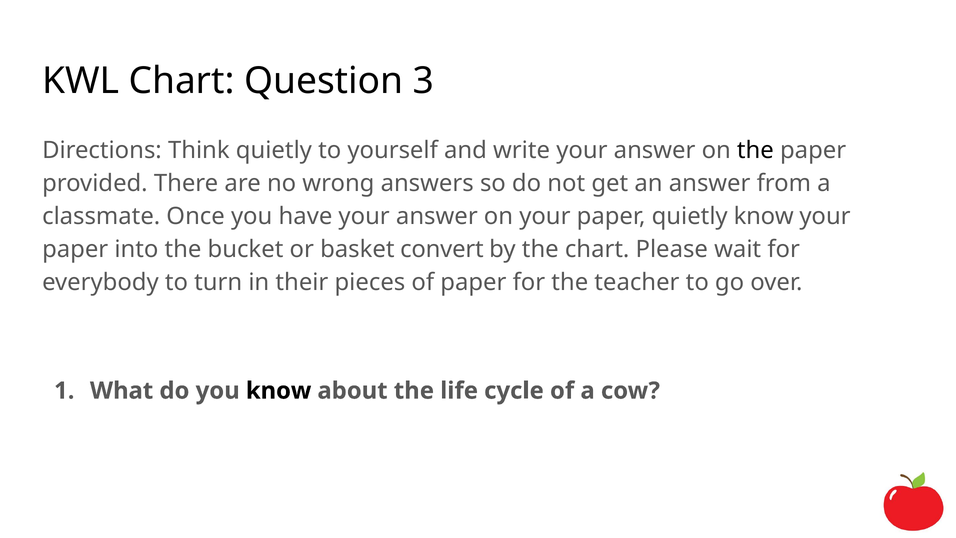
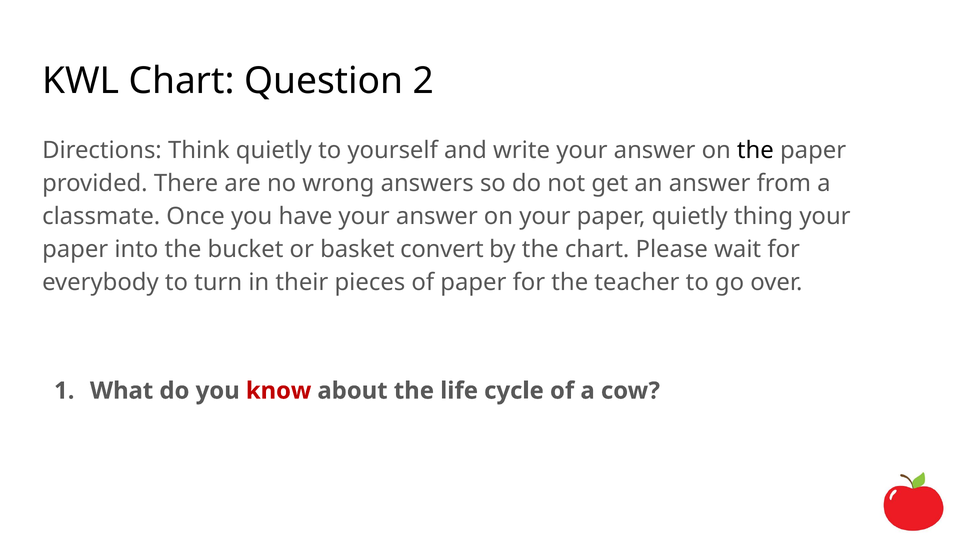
3: 3 -> 2
quietly know: know -> thing
know at (279, 391) colour: black -> red
